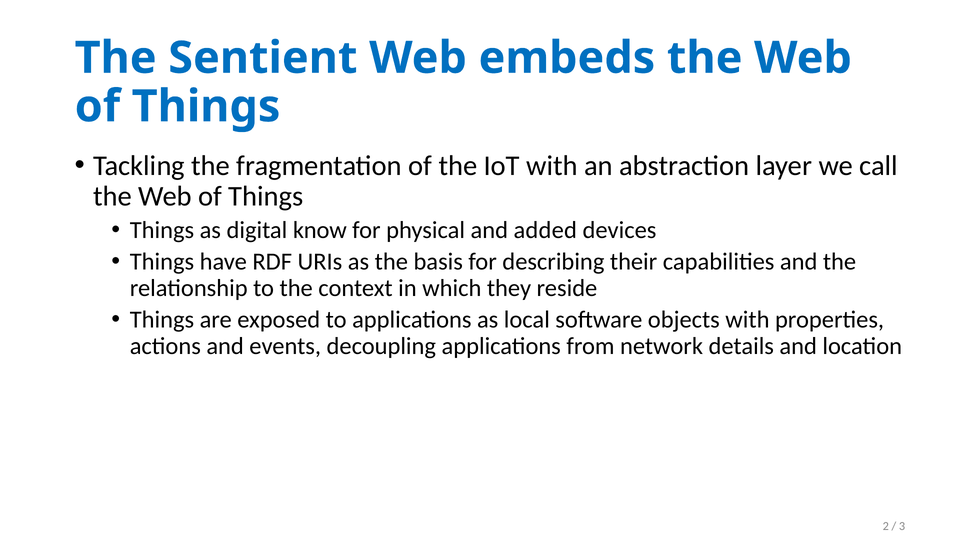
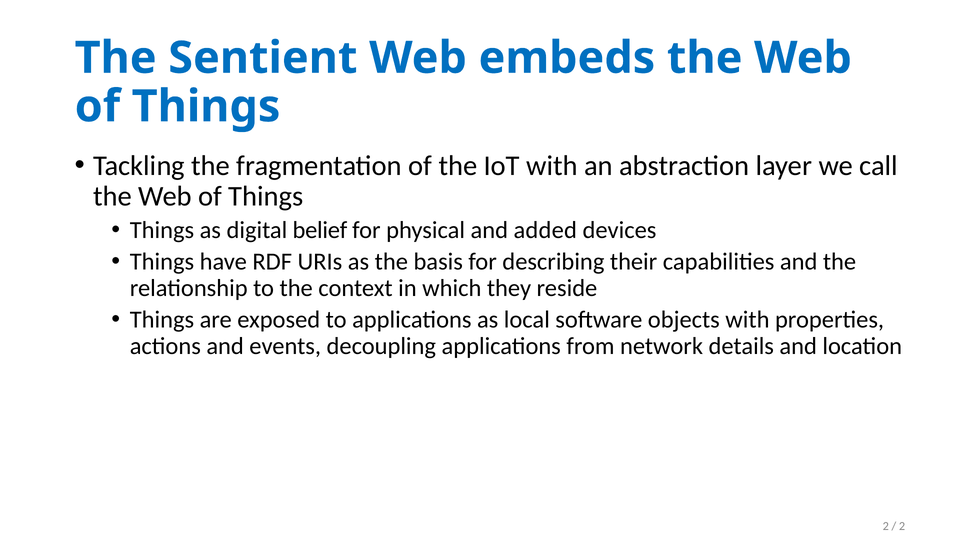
know: know -> belief
3 at (902, 526): 3 -> 2
